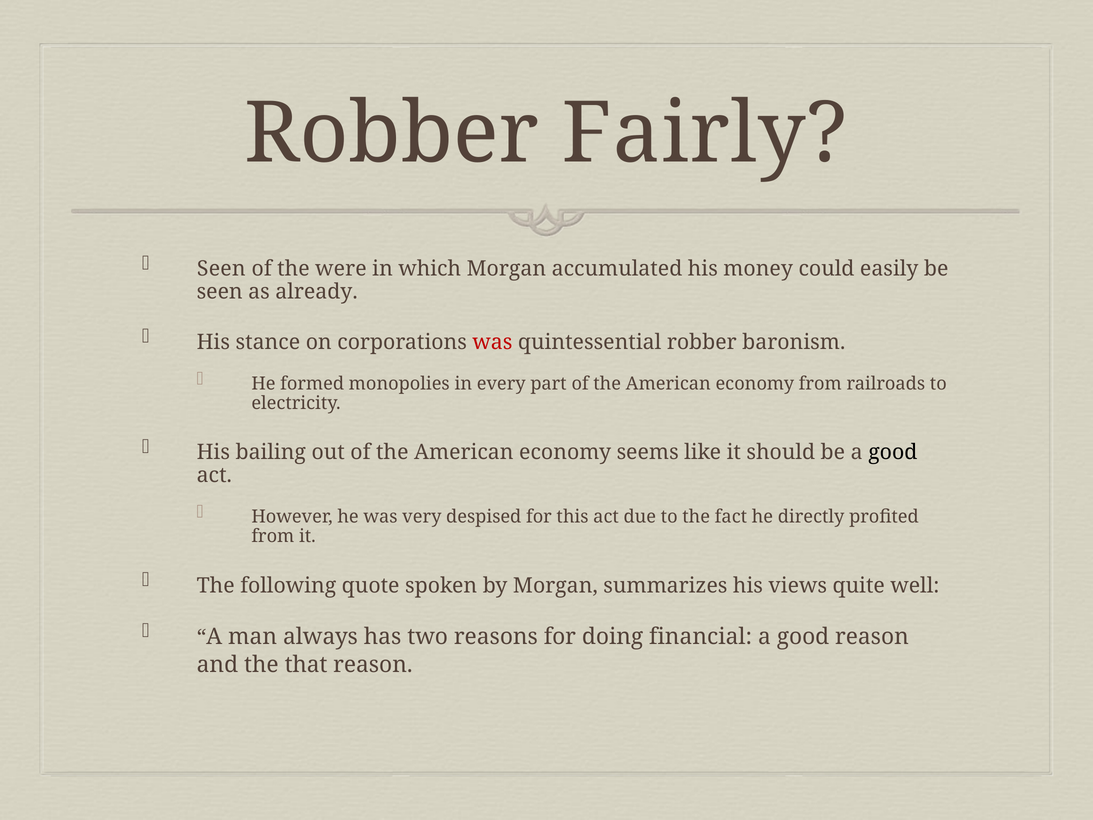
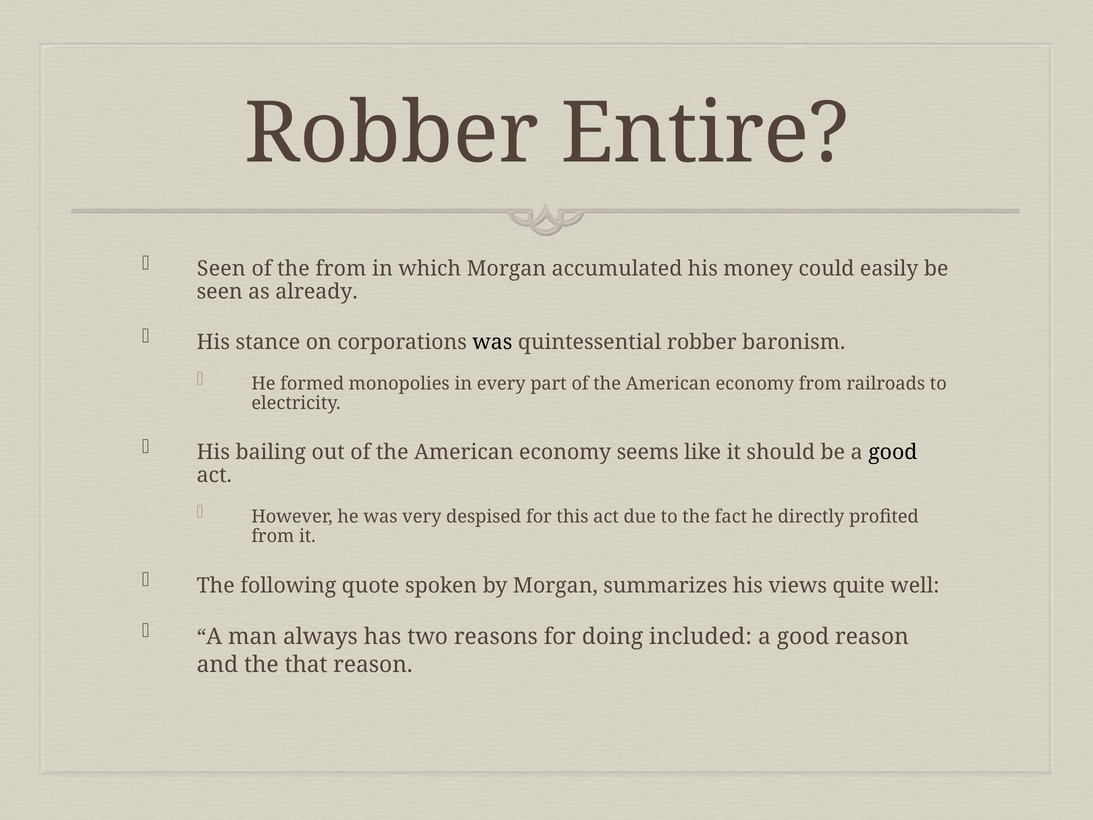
Fairly: Fairly -> Entire
the were: were -> from
was at (492, 342) colour: red -> black
financial: financial -> included
